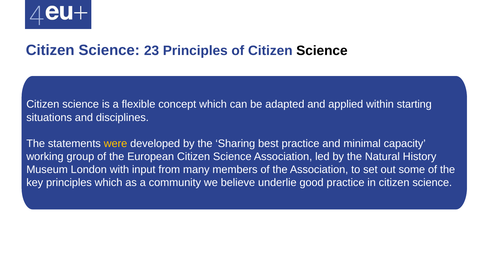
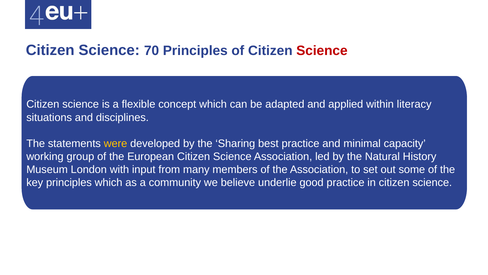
23: 23 -> 70
Science at (322, 51) colour: black -> red
starting: starting -> literacy
